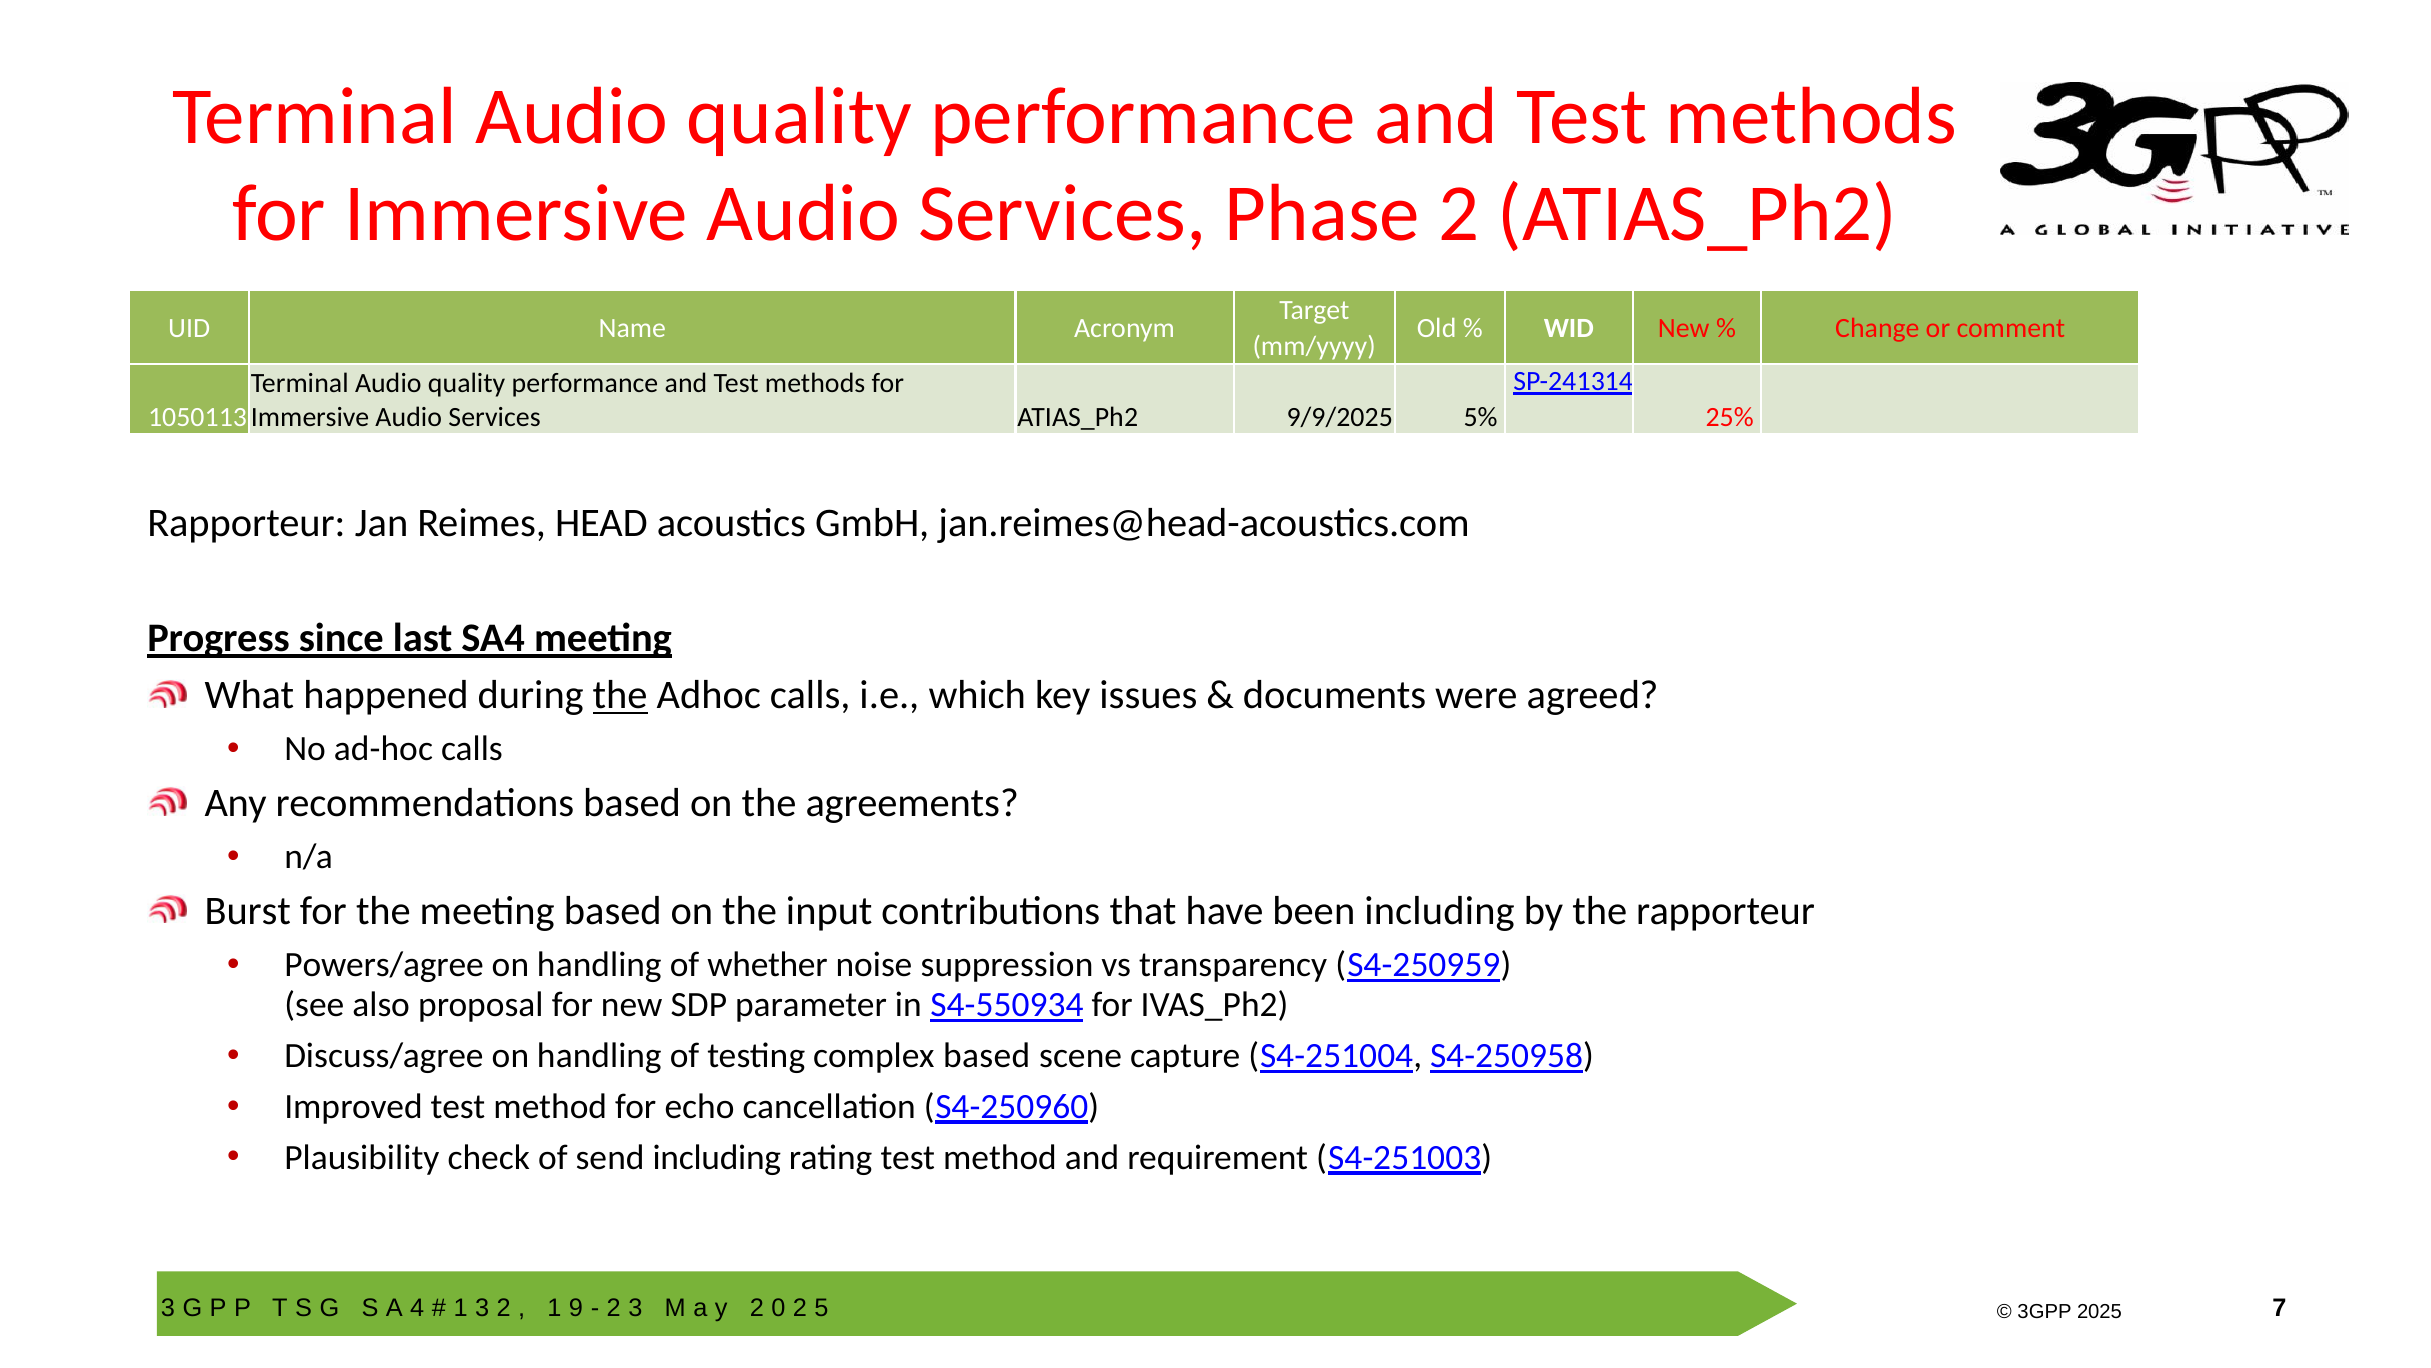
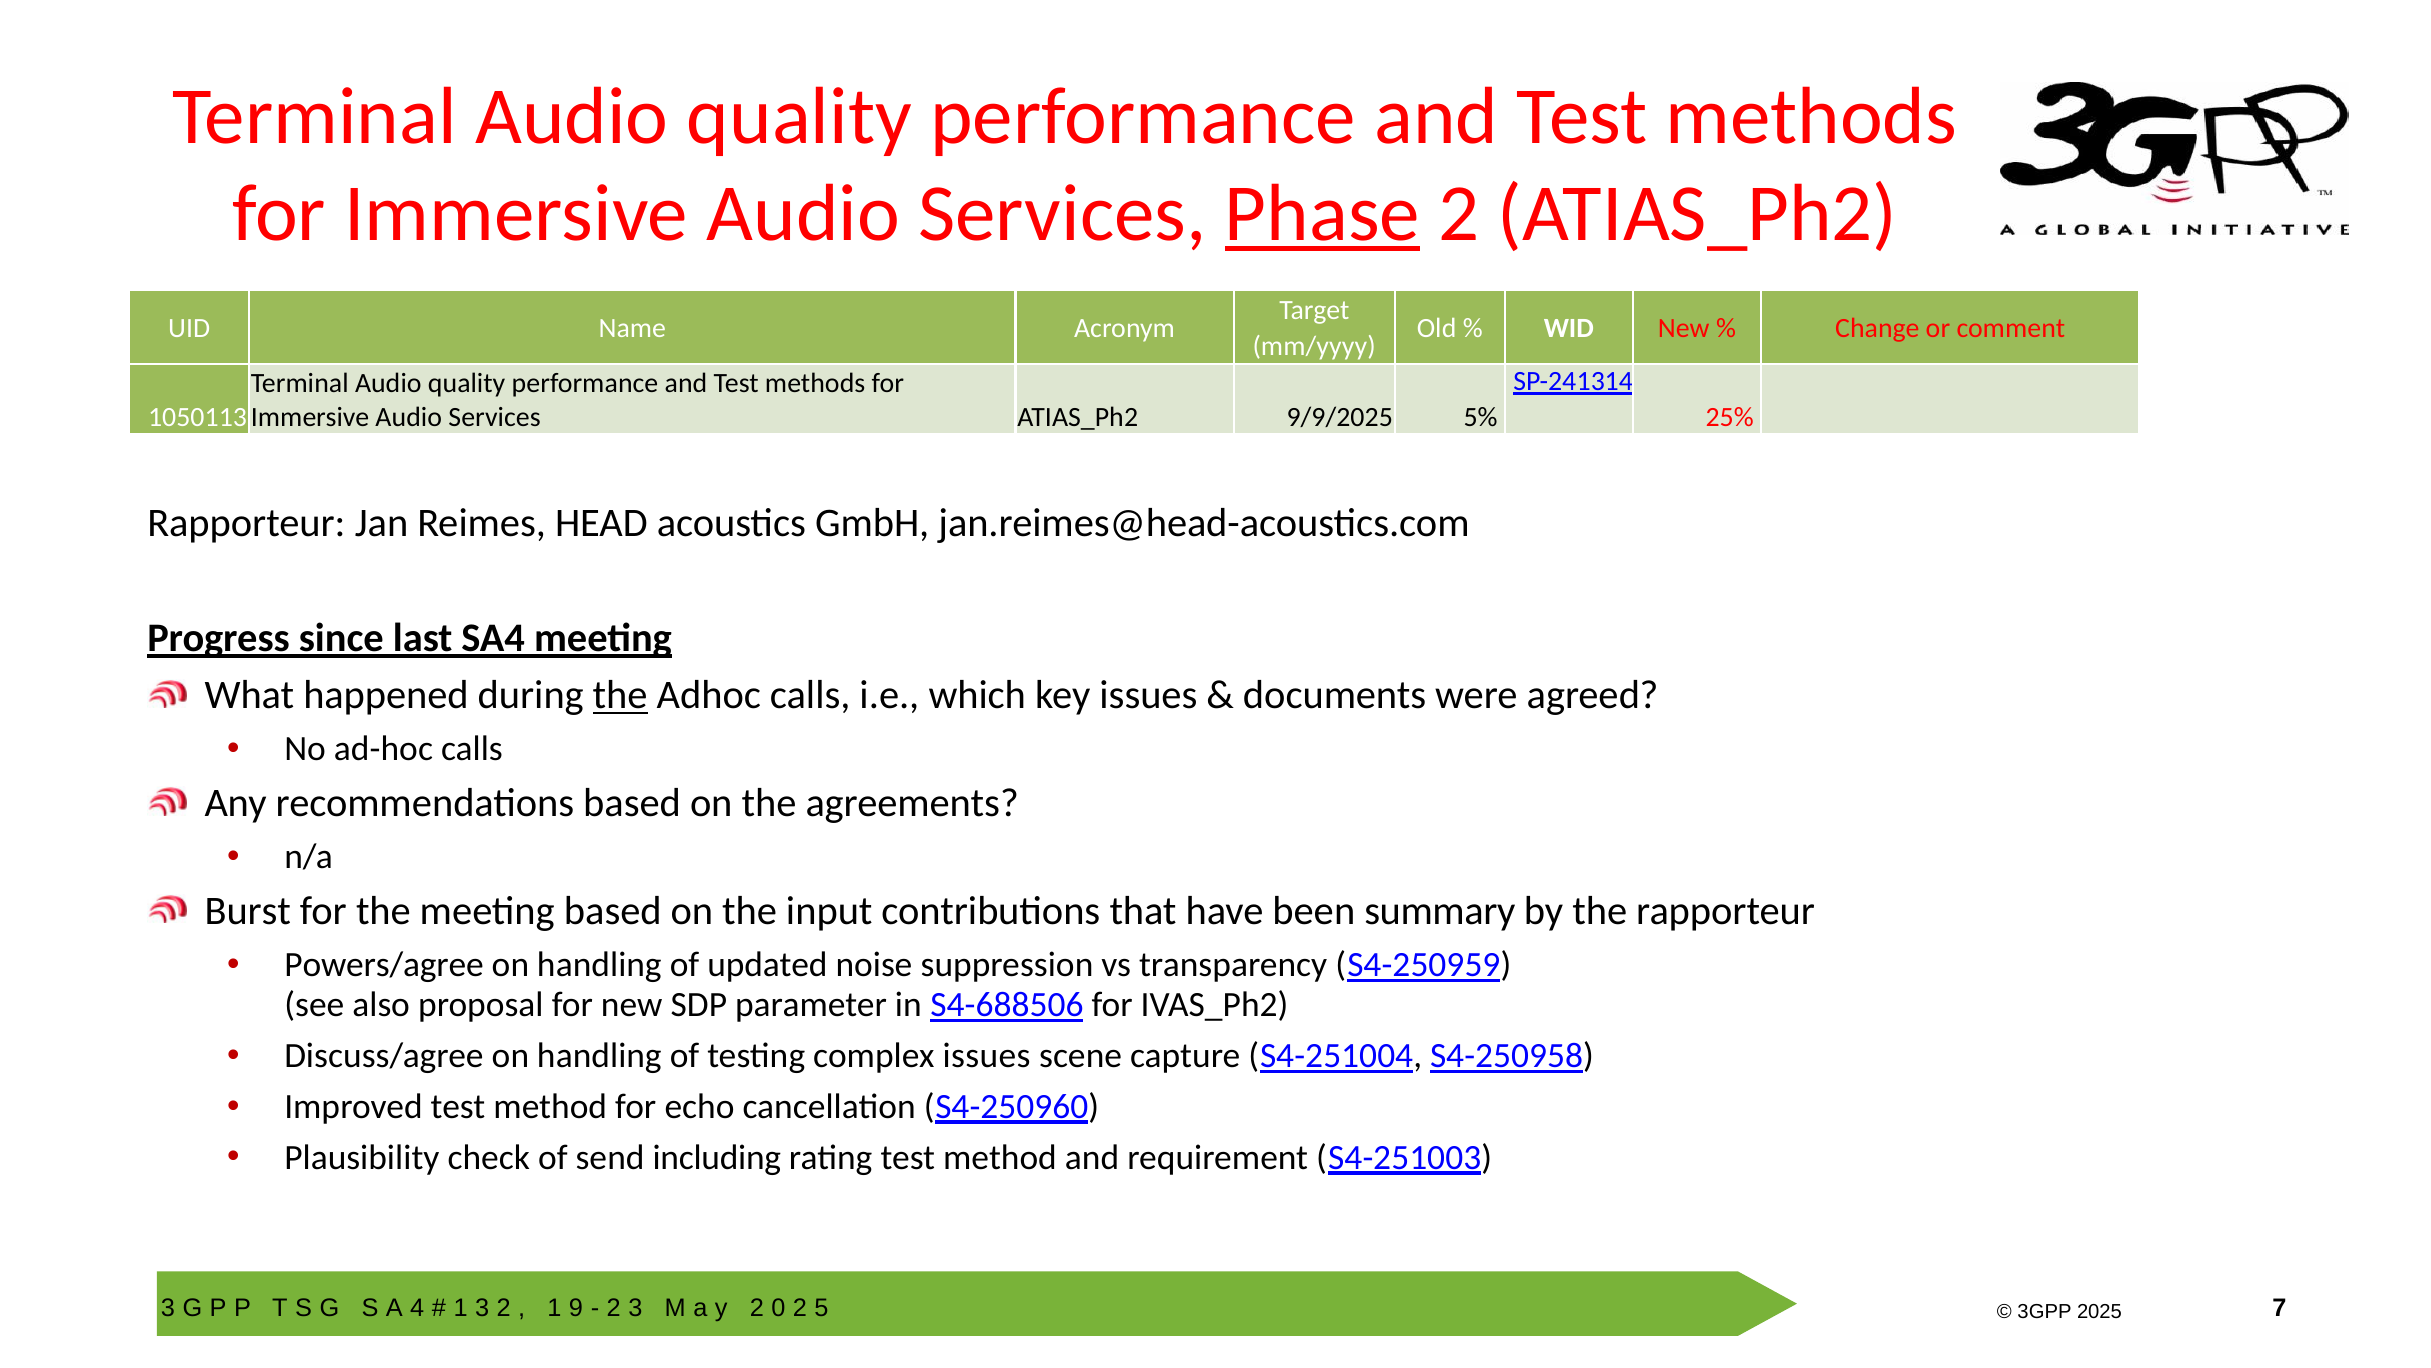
Phase underline: none -> present
been including: including -> summary
whether: whether -> updated
S4-550934: S4-550934 -> S4-688506
complex based: based -> issues
